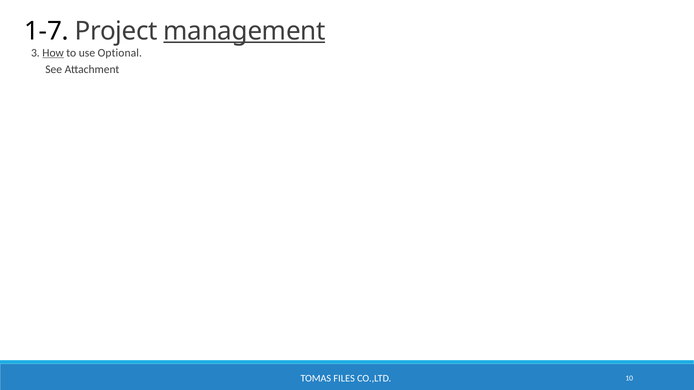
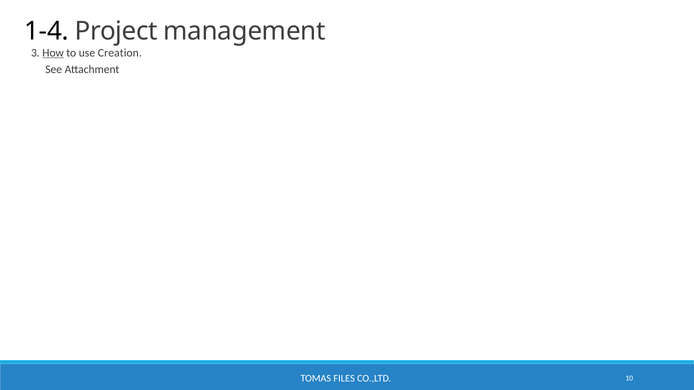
1-7: 1-7 -> 1-4
management underline: present -> none
Optional: Optional -> Creation
